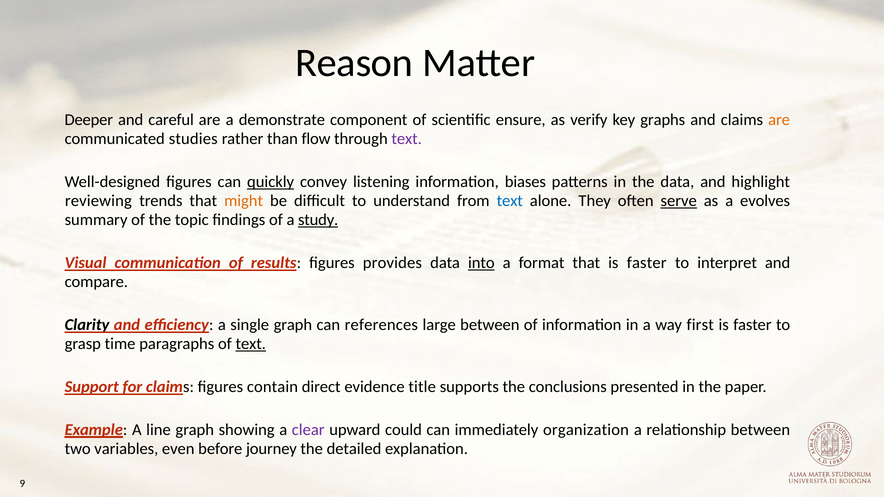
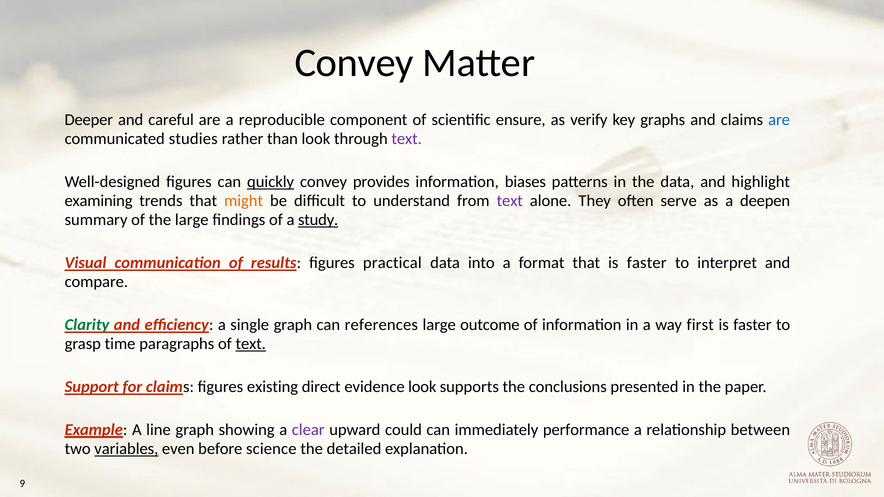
Reason at (354, 63): Reason -> Convey
demonstrate: demonstrate -> reproducible
are at (779, 120) colour: orange -> blue
than flow: flow -> look
listening: listening -> provides
reviewing: reviewing -> examining
text at (510, 201) colour: blue -> purple
serve underline: present -> none
evolves: evolves -> deepen
the topic: topic -> large
provides: provides -> practical
into underline: present -> none
Clarity colour: black -> green
large between: between -> outcome
contain: contain -> existing
evidence title: title -> look
organization: organization -> performance
variables underline: none -> present
journey: journey -> science
